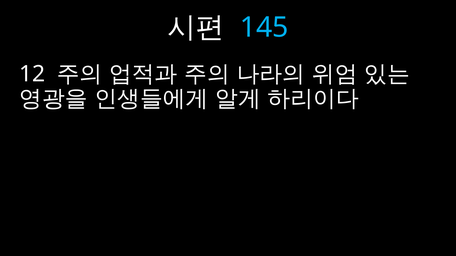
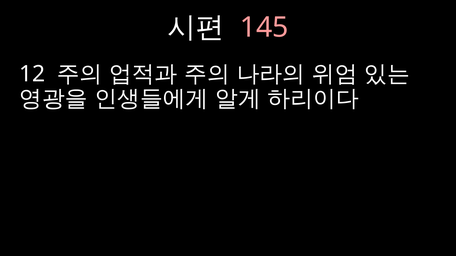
145 colour: light blue -> pink
